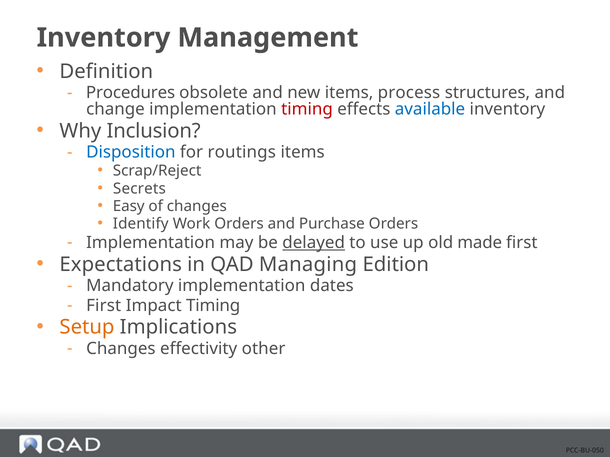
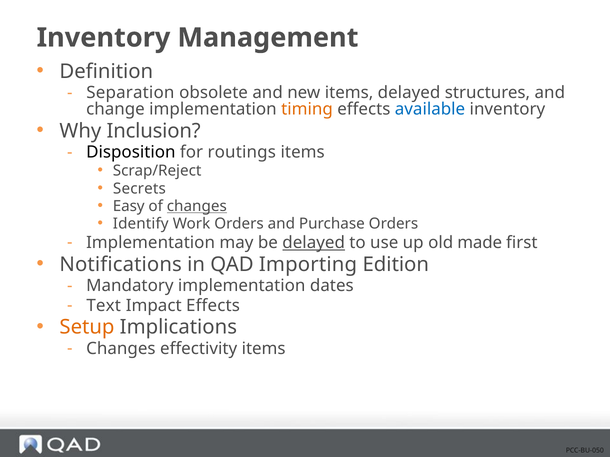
Procedures: Procedures -> Separation
items process: process -> delayed
timing at (307, 109) colour: red -> orange
Disposition colour: blue -> black
changes at (197, 206) underline: none -> present
Expectations: Expectations -> Notifications
Managing: Managing -> Importing
First at (104, 306): First -> Text
Impact Timing: Timing -> Effects
effectivity other: other -> items
